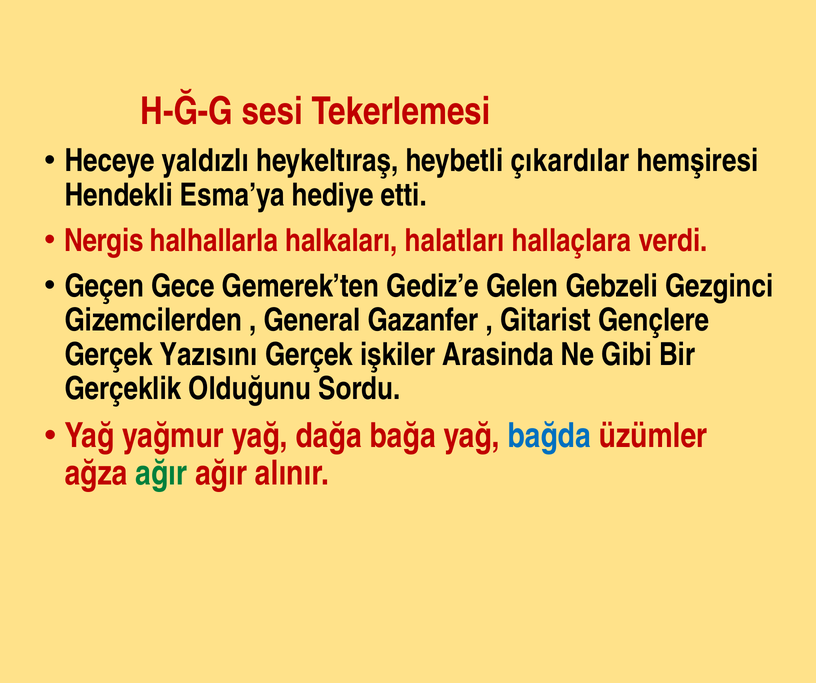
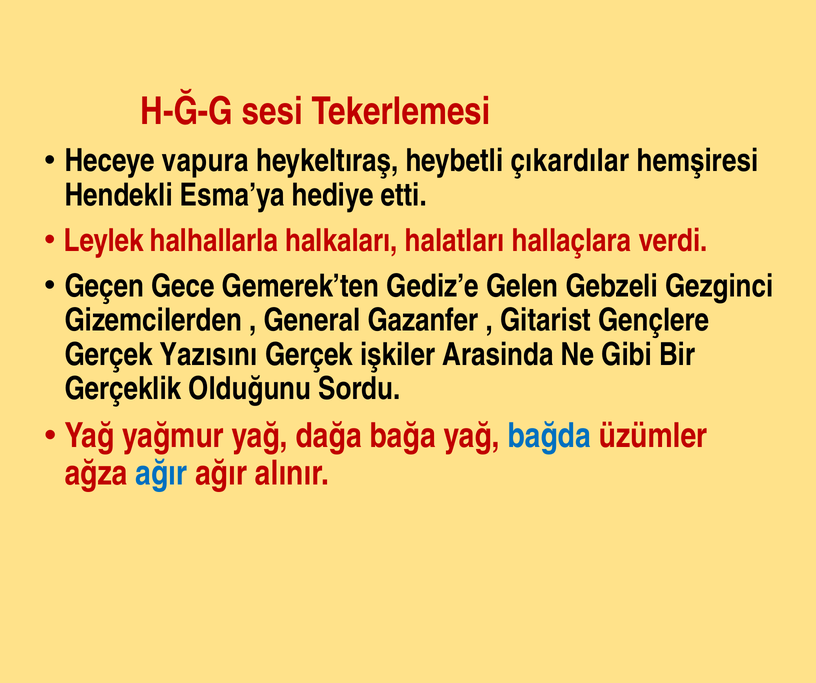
yaldızlı: yaldızlı -> vapura
Nergis: Nergis -> Leylek
ağır at (161, 473) colour: green -> blue
